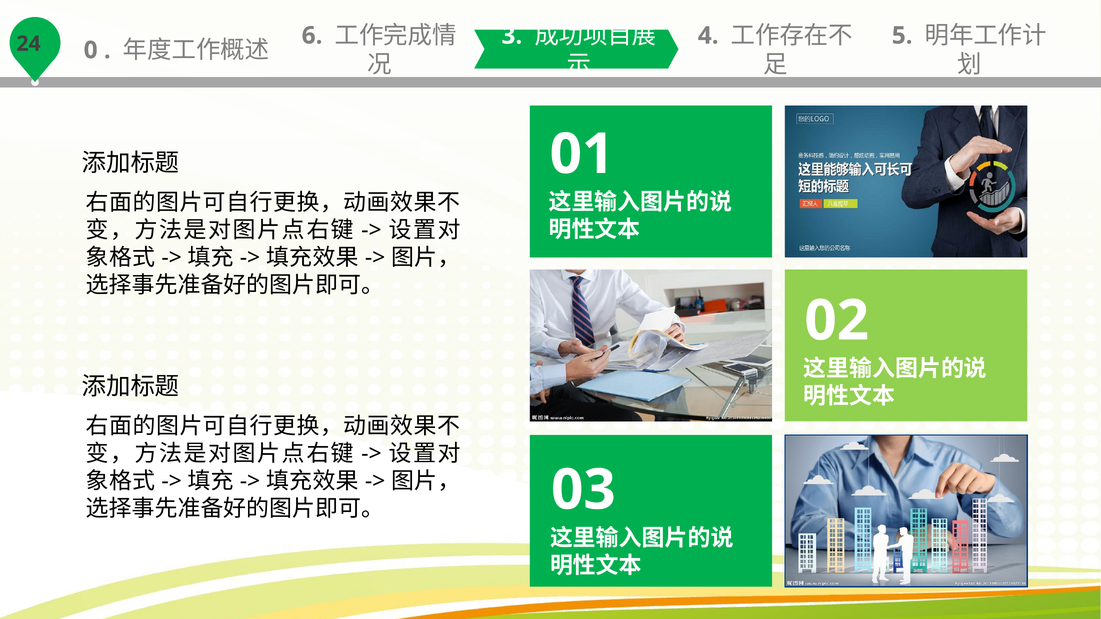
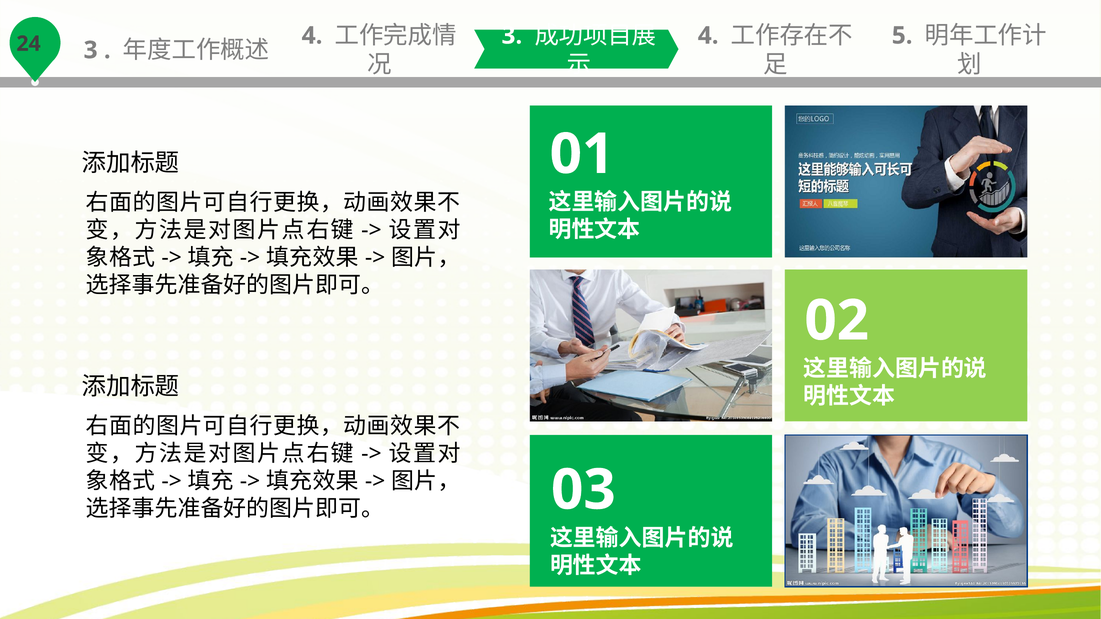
0 at (91, 50): 0 -> 3
6 at (312, 36): 6 -> 4
